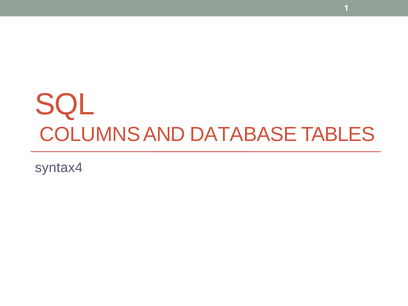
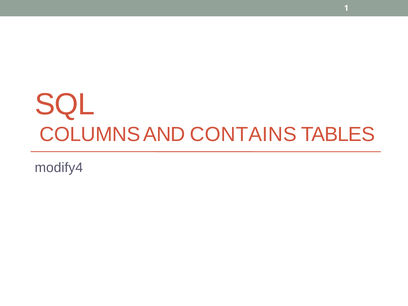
DATABASE: DATABASE -> CONTAINS
syntax4: syntax4 -> modify4
